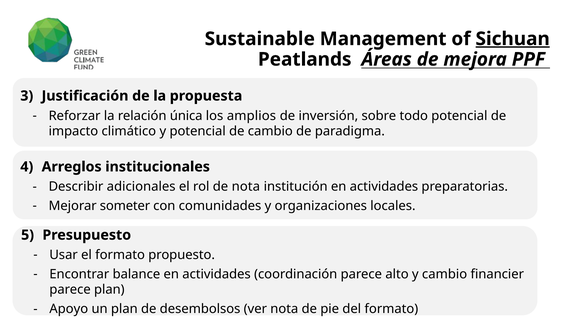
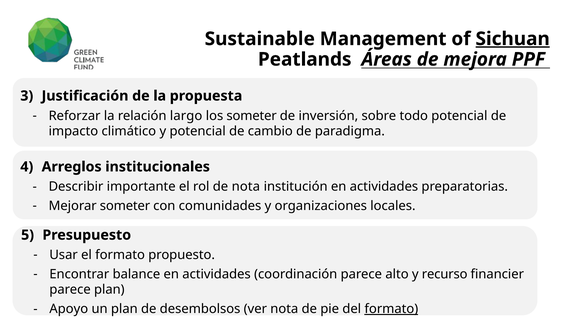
única: única -> largo
los amplios: amplios -> someter
adicionales: adicionales -> importante
y cambio: cambio -> recurso
formato at (391, 309) underline: none -> present
